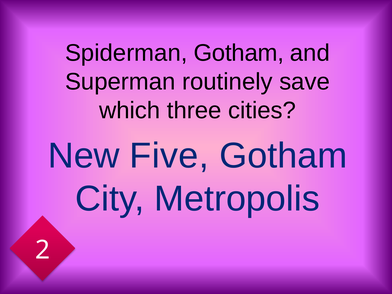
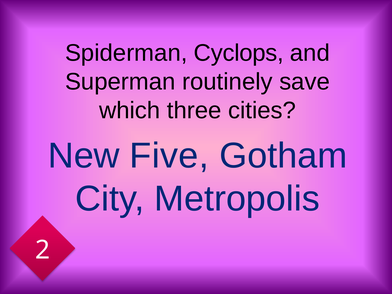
Spiderman Gotham: Gotham -> Cyclops
